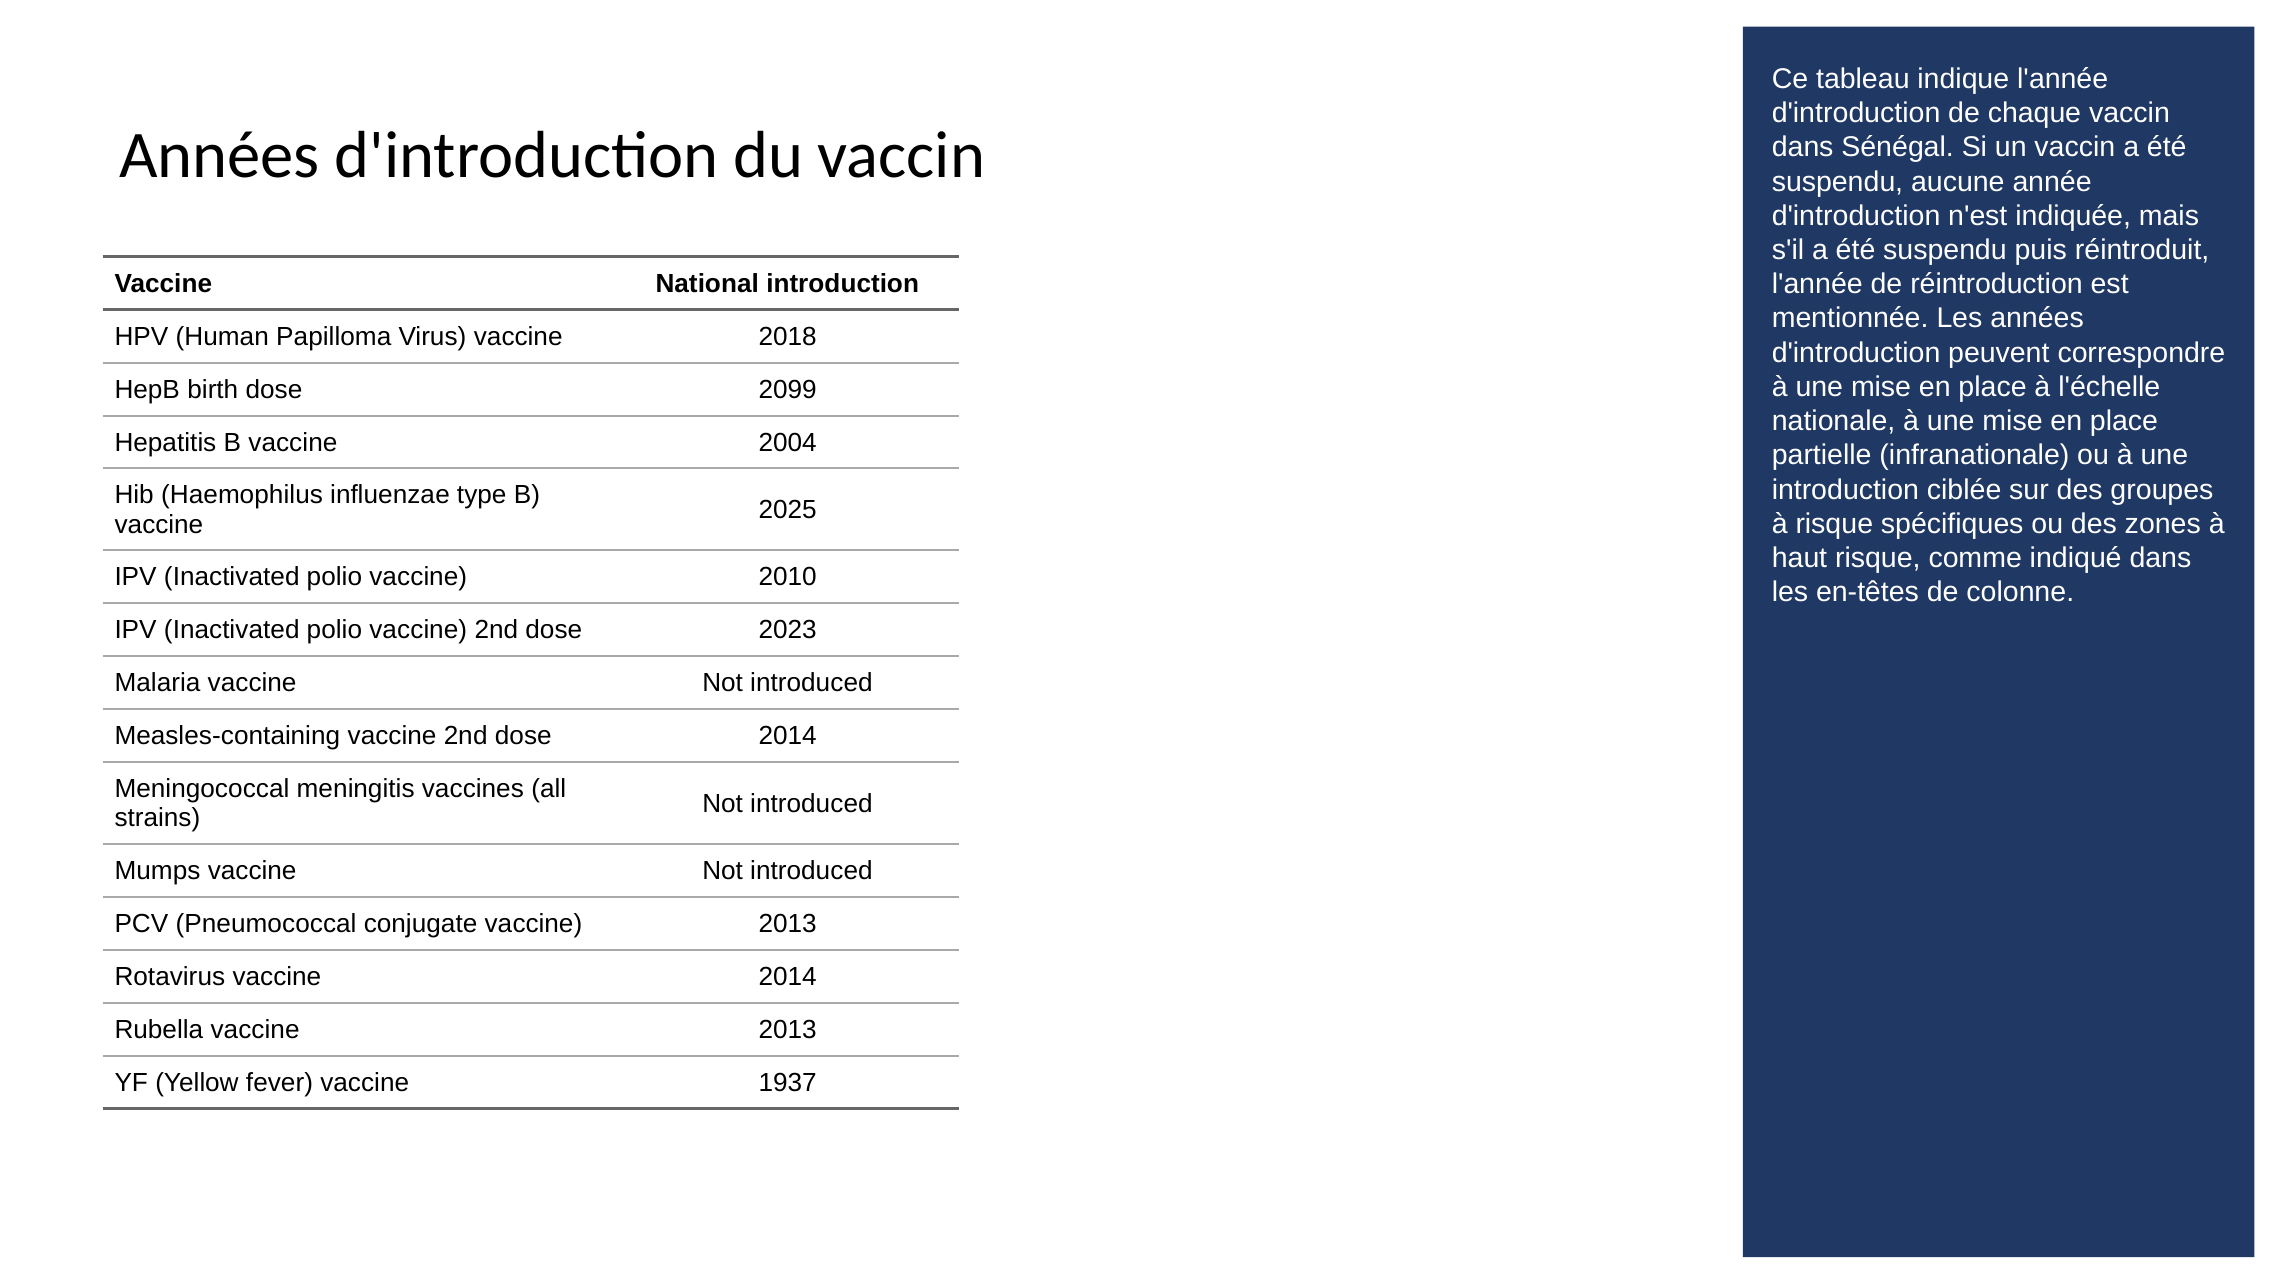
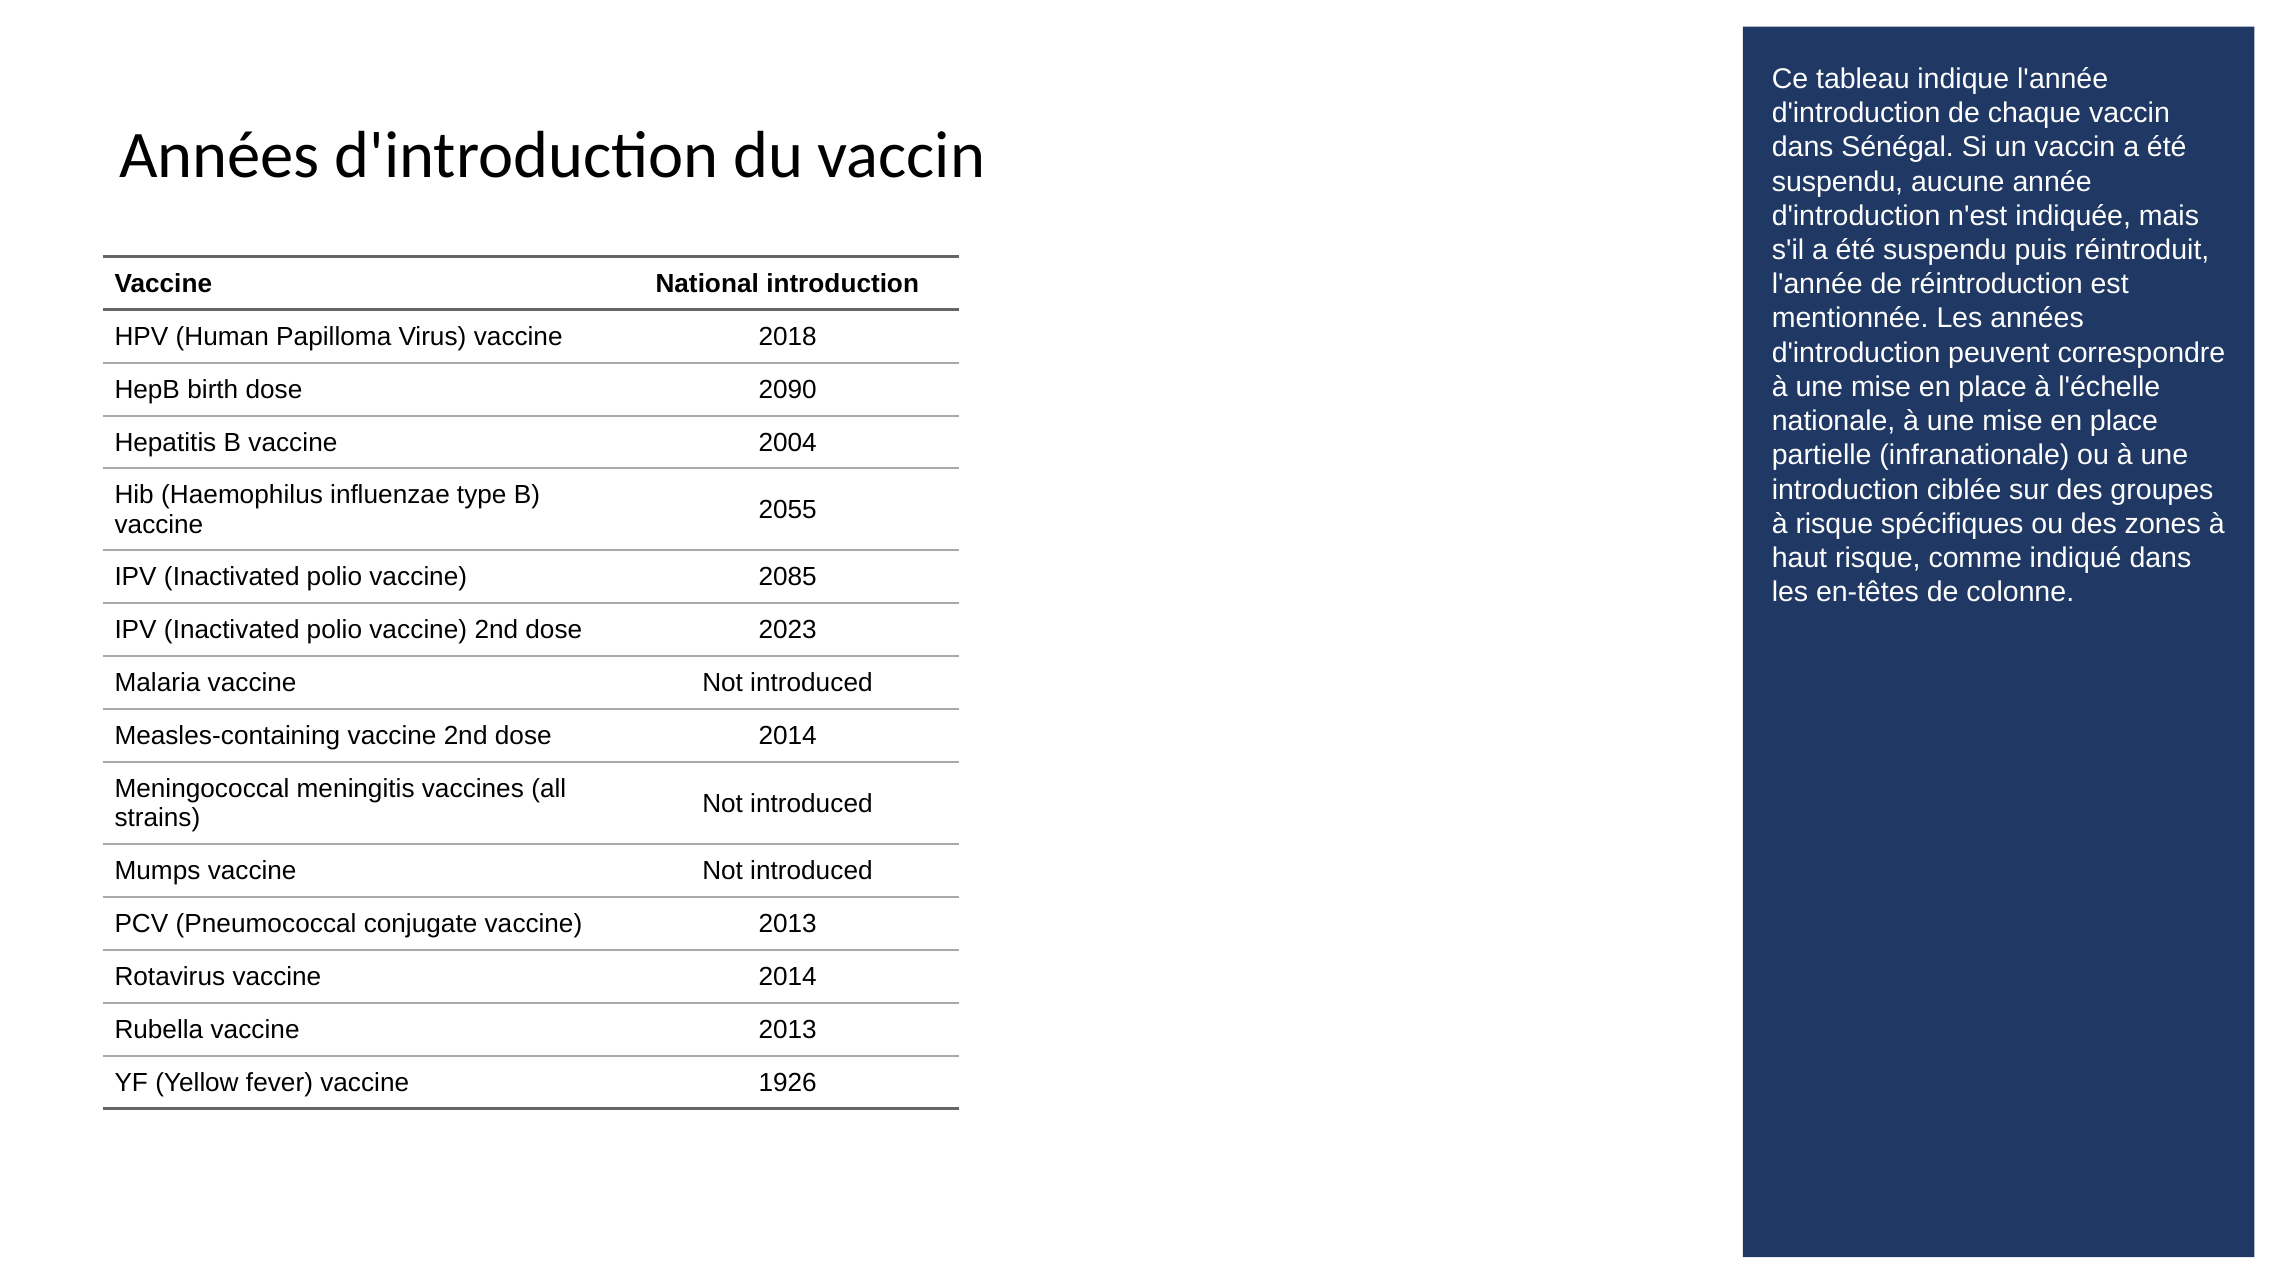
2099: 2099 -> 2090
2025: 2025 -> 2055
2010: 2010 -> 2085
1937: 1937 -> 1926
